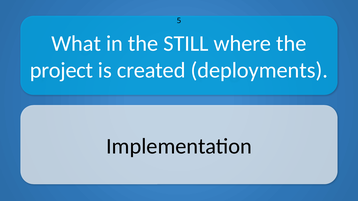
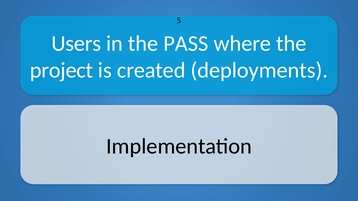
What: What -> Users
STILL: STILL -> PASS
